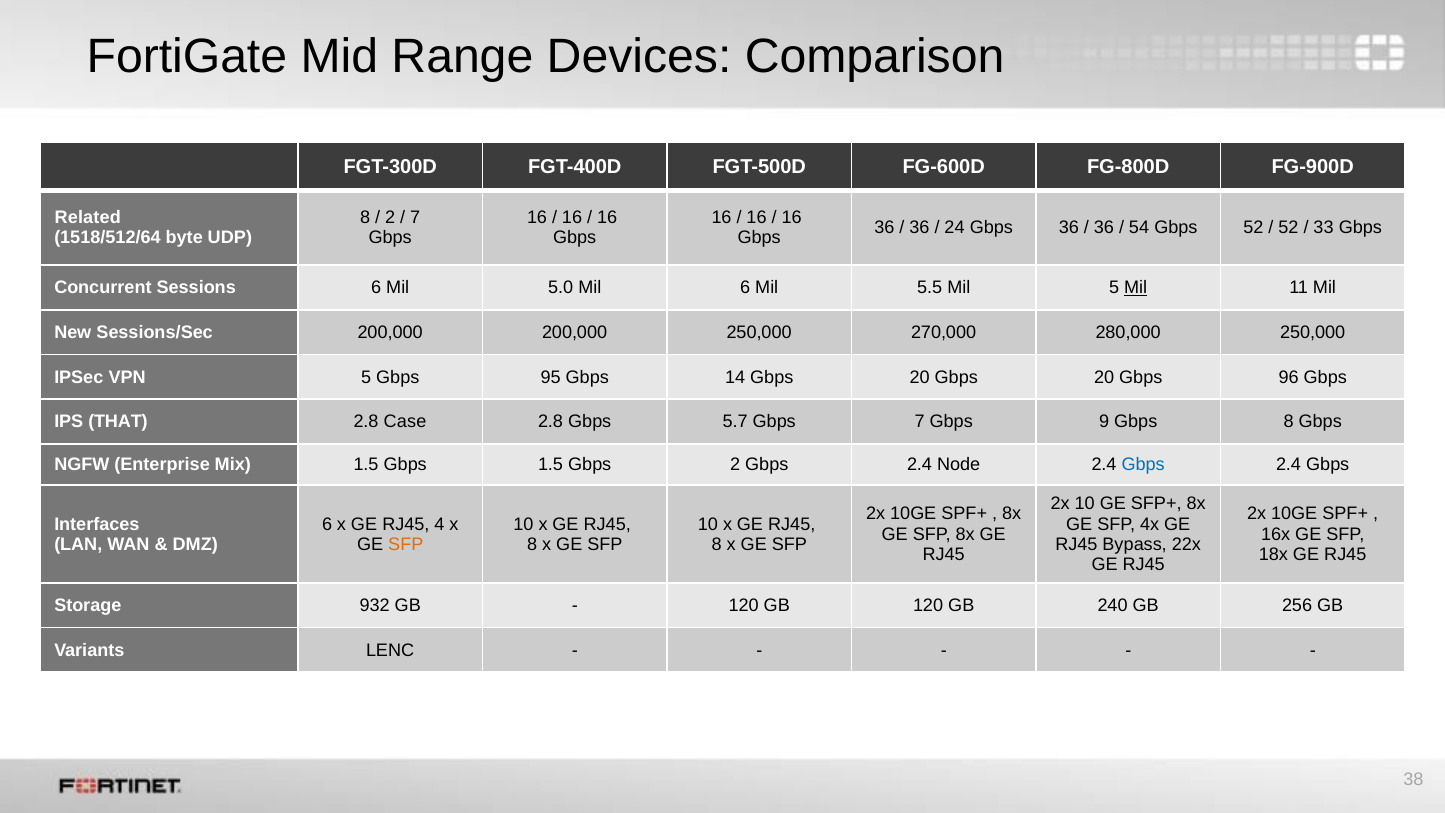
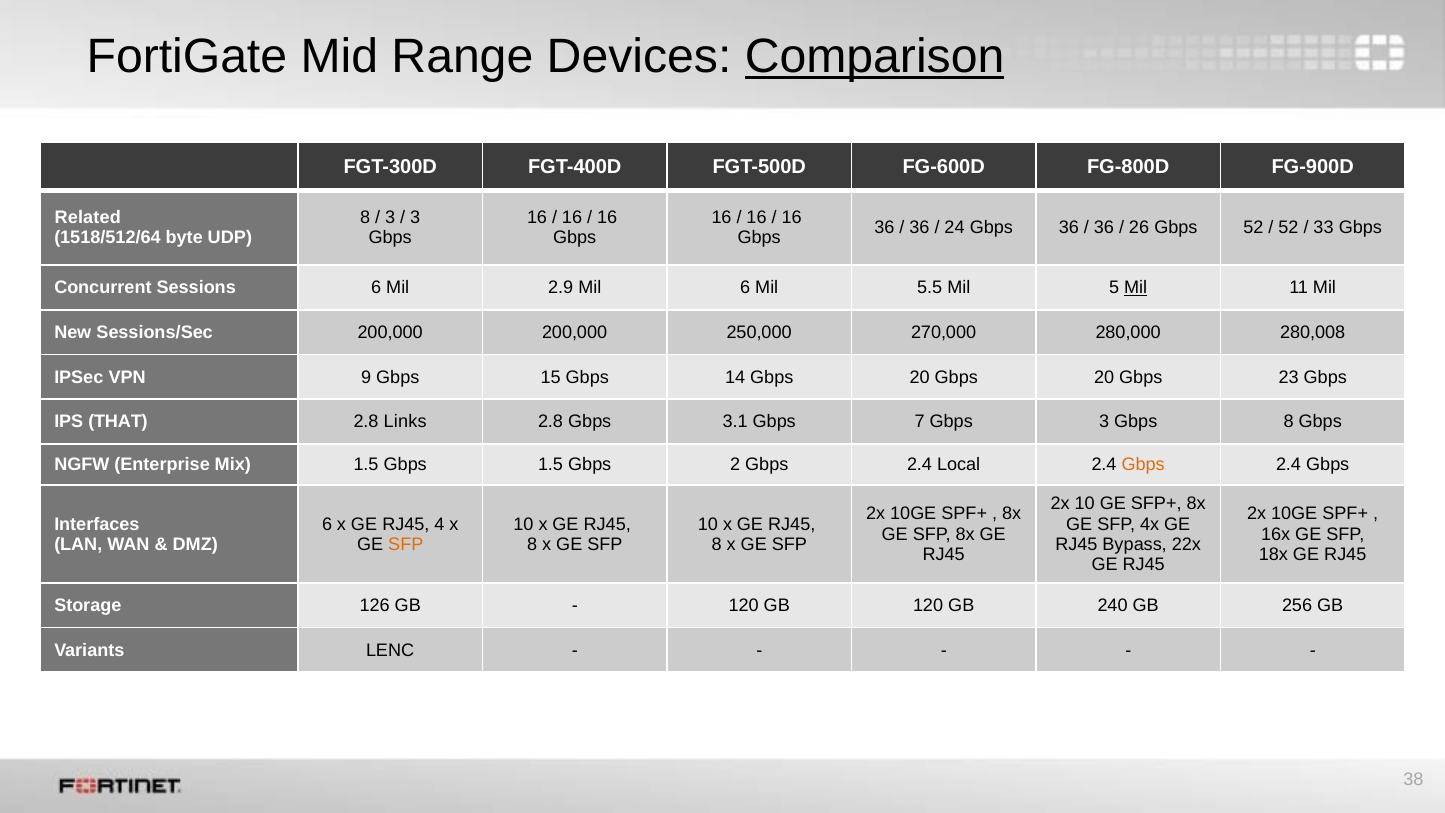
Comparison underline: none -> present
2 at (390, 218): 2 -> 3
7 at (415, 218): 7 -> 3
54: 54 -> 26
5.0: 5.0 -> 2.9
280,000 250,000: 250,000 -> 280,008
VPN 5: 5 -> 9
95: 95 -> 15
96: 96 -> 23
Case: Case -> Links
5.7: 5.7 -> 3.1
Gbps 9: 9 -> 3
Node: Node -> Local
Gbps at (1143, 465) colour: blue -> orange
932: 932 -> 126
